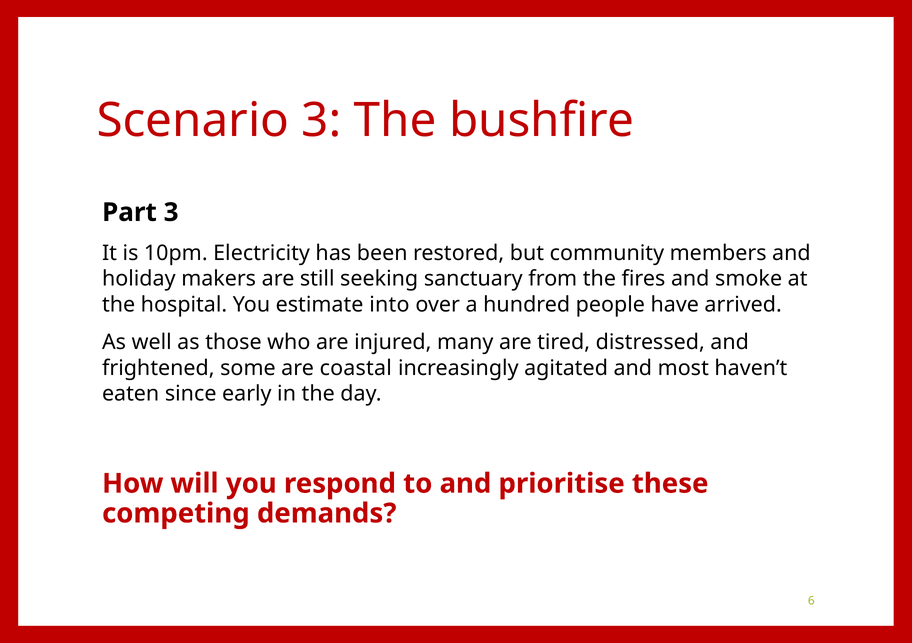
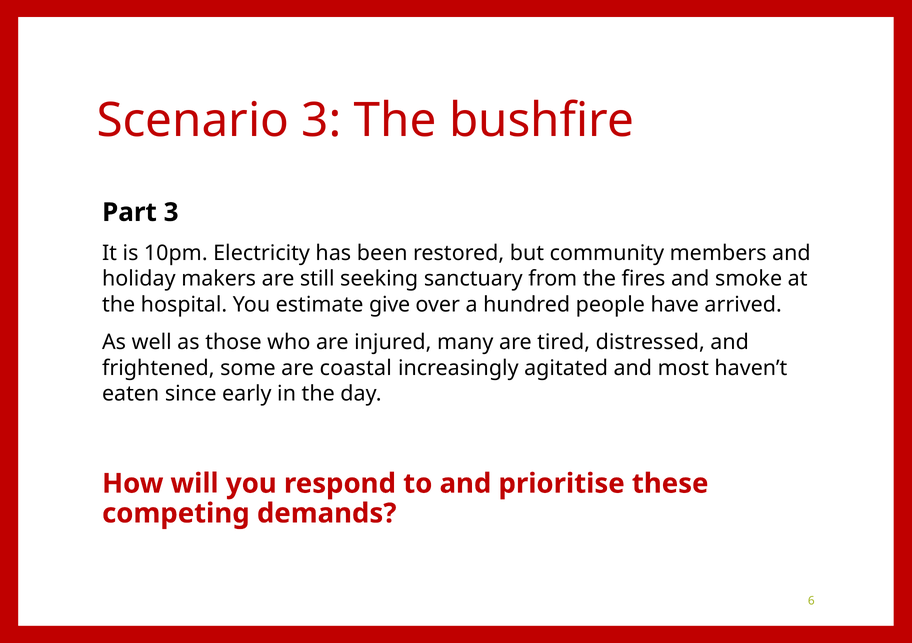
into: into -> give
